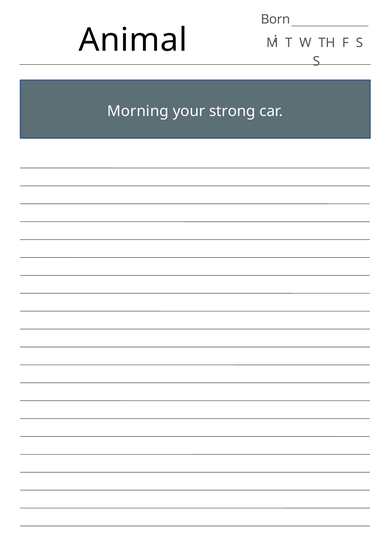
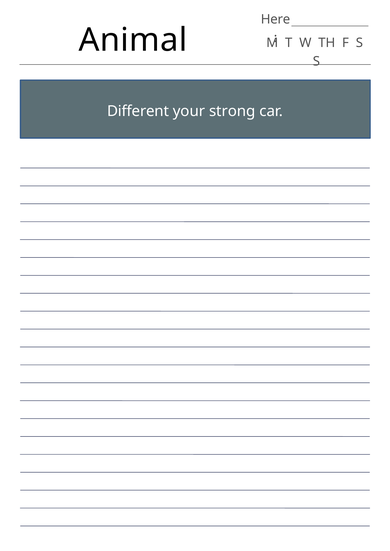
Born: Born -> Here
Morning: Morning -> Different
